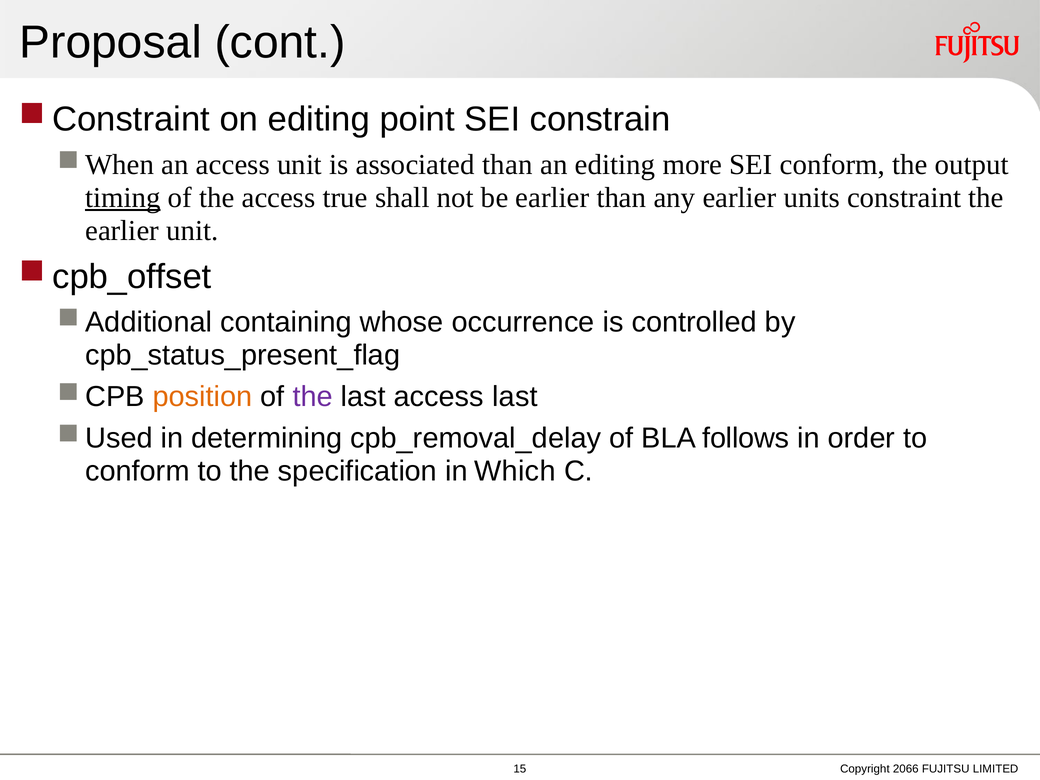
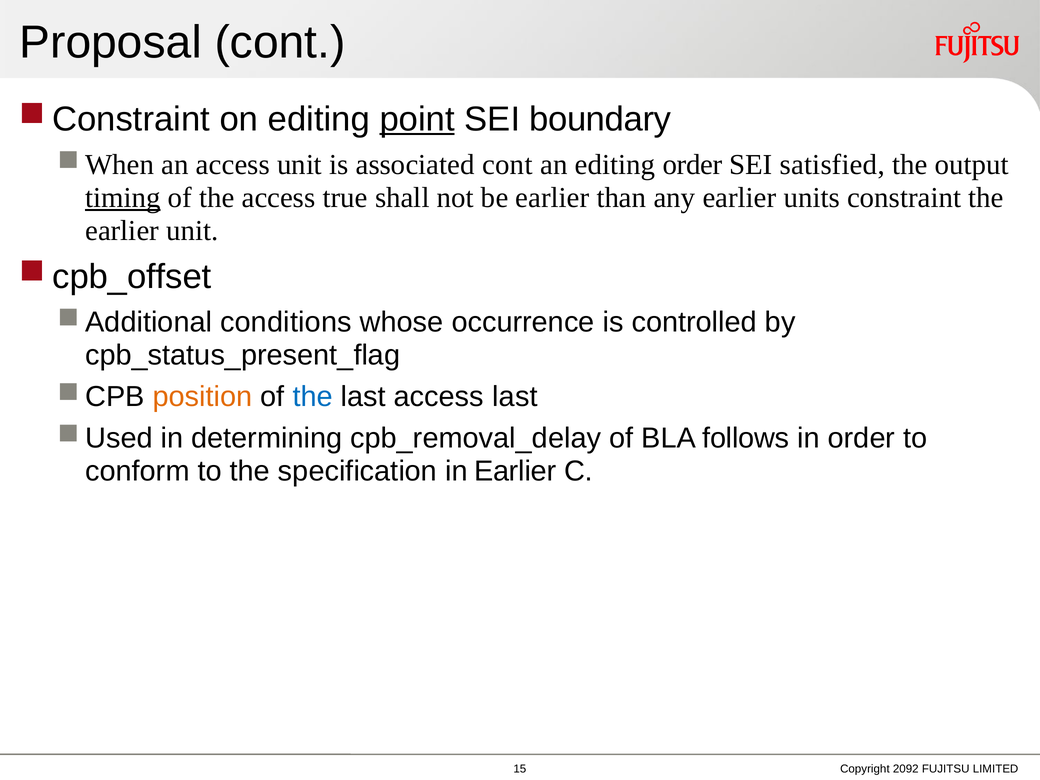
point underline: none -> present
constrain: constrain -> boundary
associated than: than -> cont
editing more: more -> order
SEI conform: conform -> satisfied
containing: containing -> conditions
the at (313, 397) colour: purple -> blue
in Which: Which -> Earlier
2066: 2066 -> 2092
